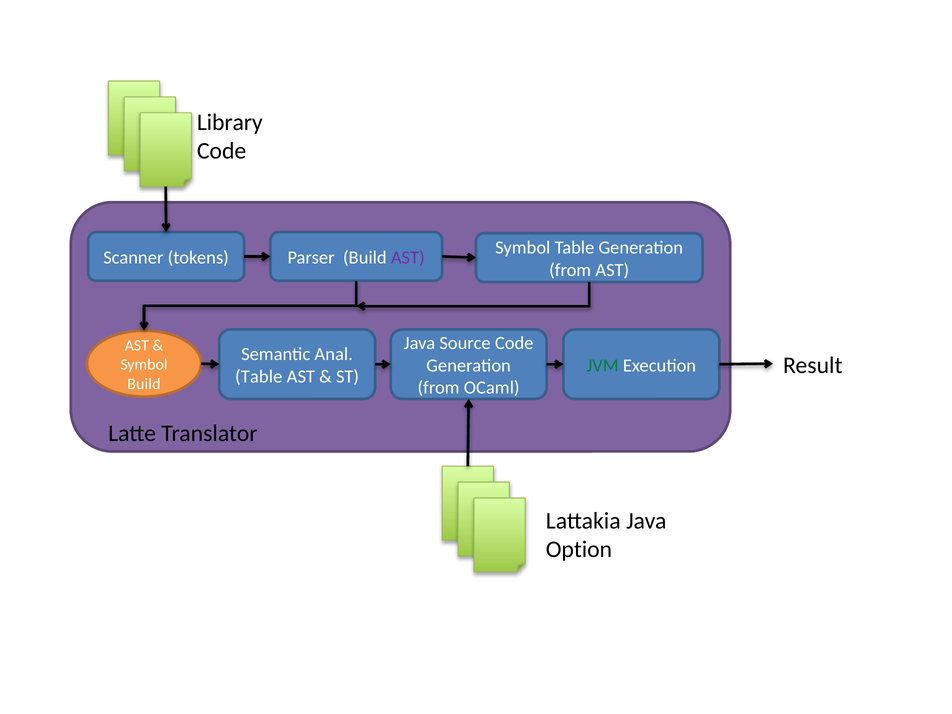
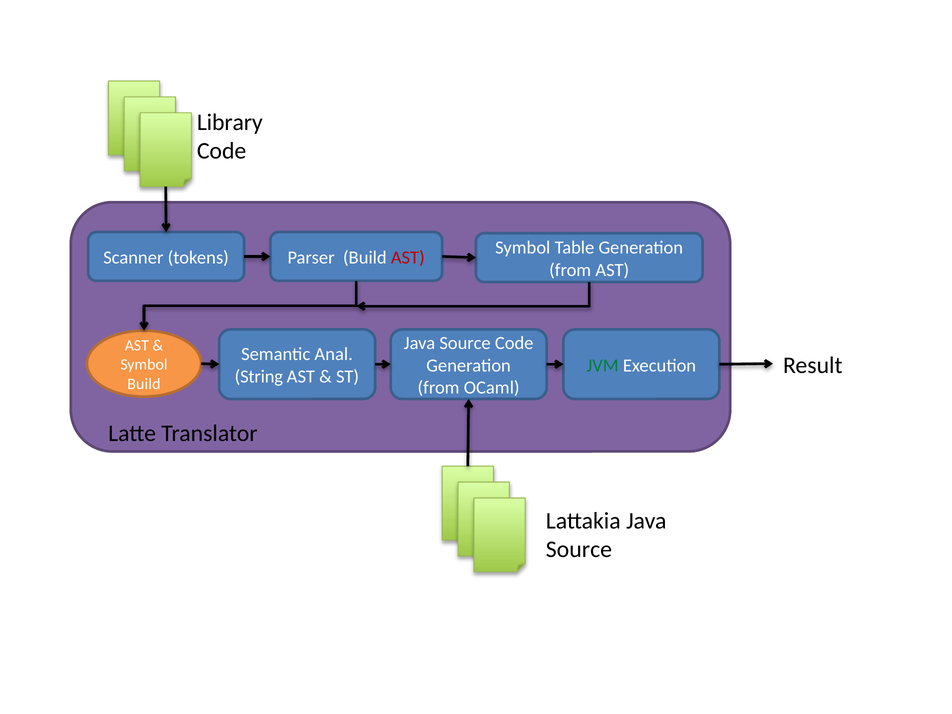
AST at (408, 258) colour: purple -> red
Table at (259, 377): Table -> String
Option at (579, 549): Option -> Source
